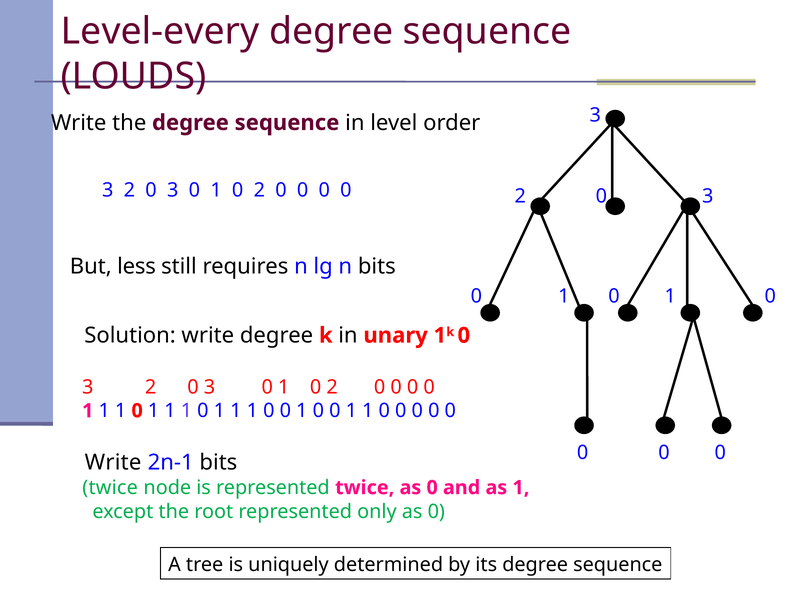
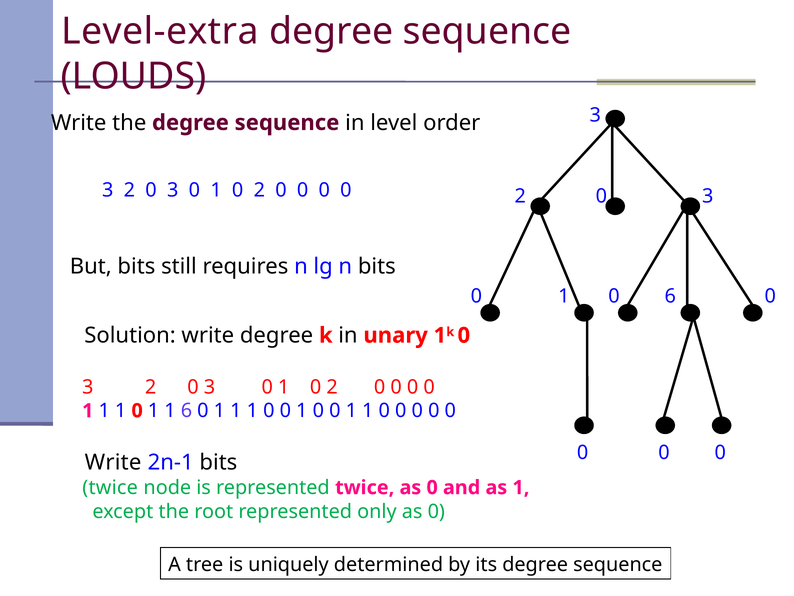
Level-every: Level-every -> Level-extra
But less: less -> bits
1 at (670, 296): 1 -> 6
1 at (186, 410): 1 -> 6
